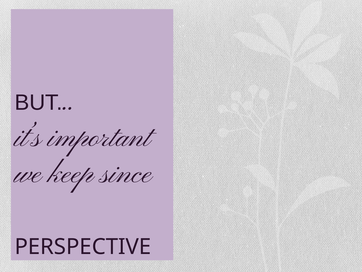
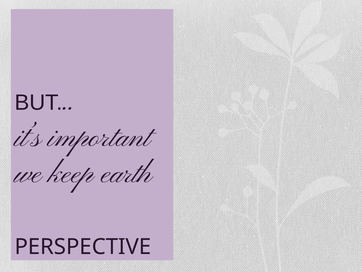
since: since -> earth
